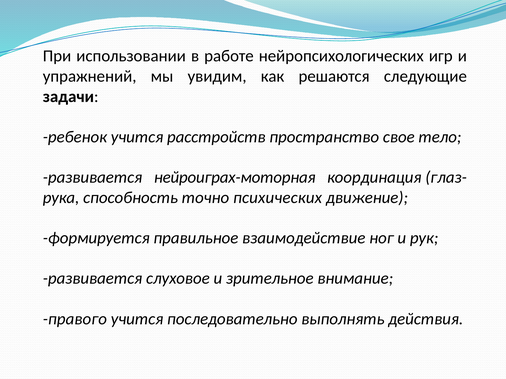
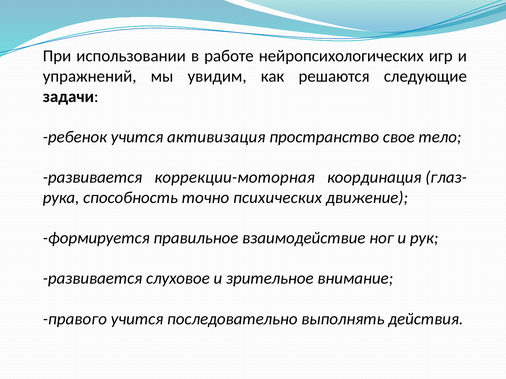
расстройств: расстройств -> активизация
нейроиграх-моторная: нейроиграх-моторная -> коррекции-моторная
